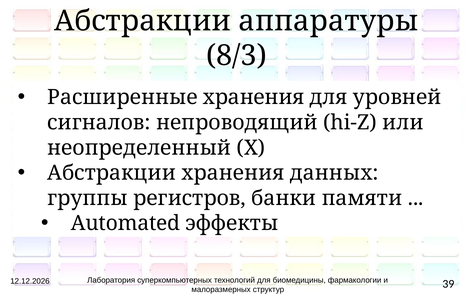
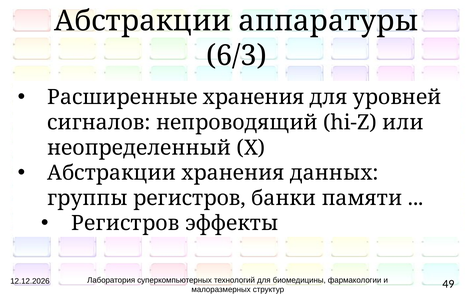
8/3: 8/3 -> 6/3
Automated at (126, 224): Automated -> Регистров
39: 39 -> 49
